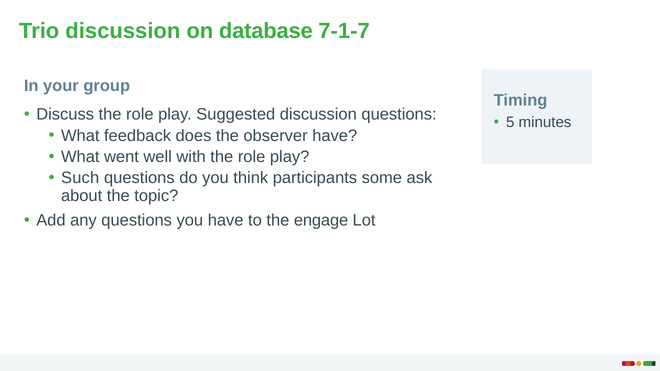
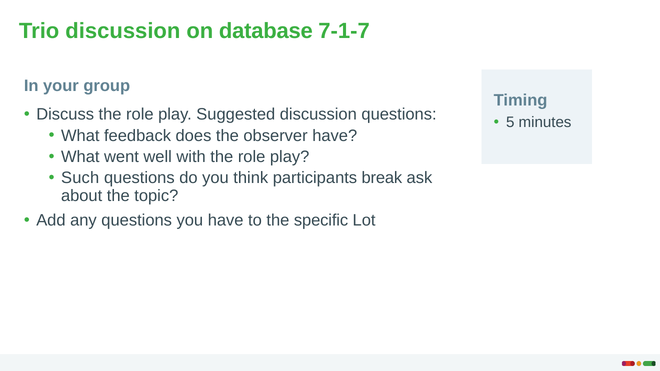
some: some -> break
engage: engage -> specific
